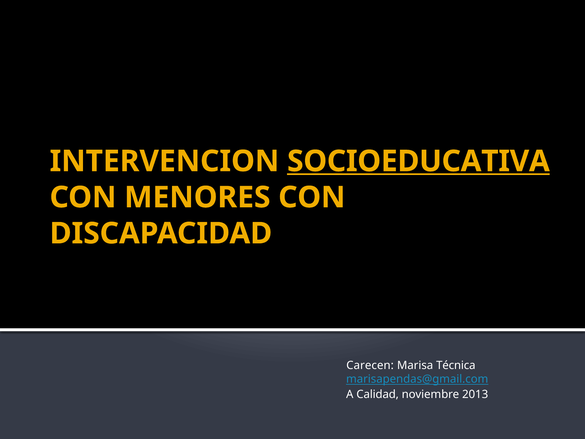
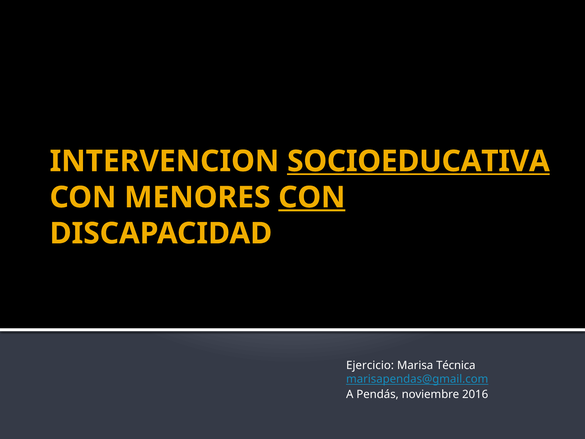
CON at (312, 197) underline: none -> present
Carecen: Carecen -> Ejercicio
Calidad: Calidad -> Pendás
2013: 2013 -> 2016
